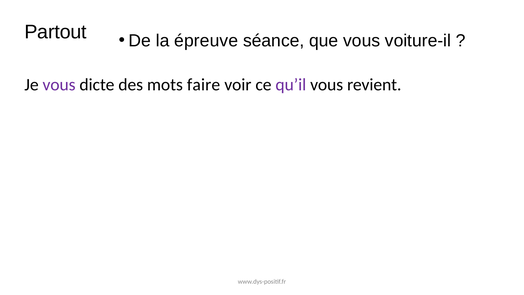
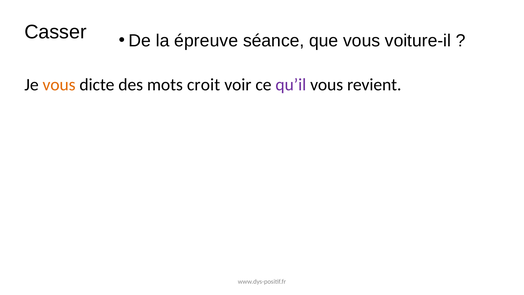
Partout: Partout -> Casser
vous at (59, 85) colour: purple -> orange
faire: faire -> croit
